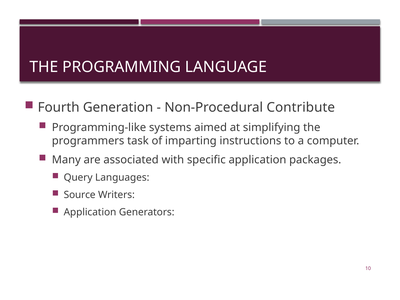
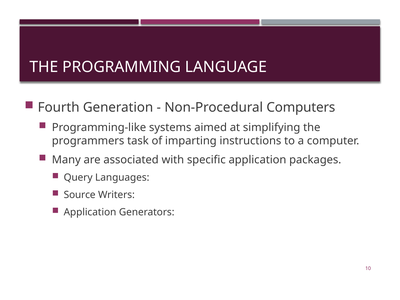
Contribute: Contribute -> Computers
